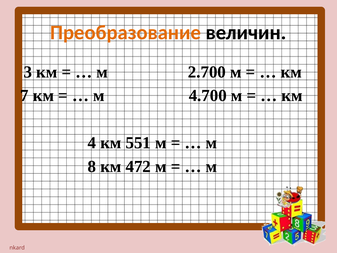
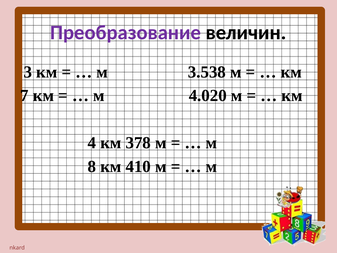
Преобразование colour: orange -> purple
2.700: 2.700 -> 3.538
4.700: 4.700 -> 4.020
551: 551 -> 378
472: 472 -> 410
